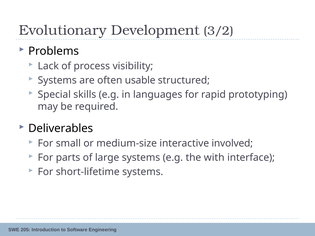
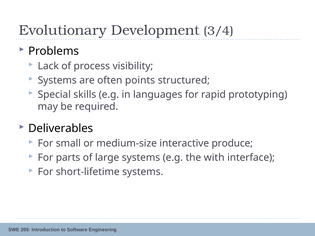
3/2: 3/2 -> 3/4
usable: usable -> points
involved: involved -> produce
